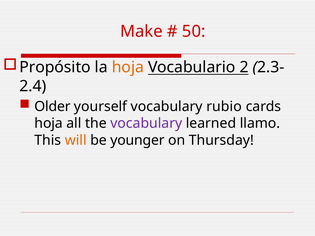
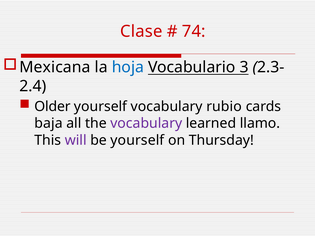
Make: Make -> Clase
50: 50 -> 74
Propósito: Propósito -> Mexicana
hoja at (128, 67) colour: orange -> blue
2: 2 -> 3
hoja at (49, 123): hoja -> baja
will colour: orange -> purple
be younger: younger -> yourself
